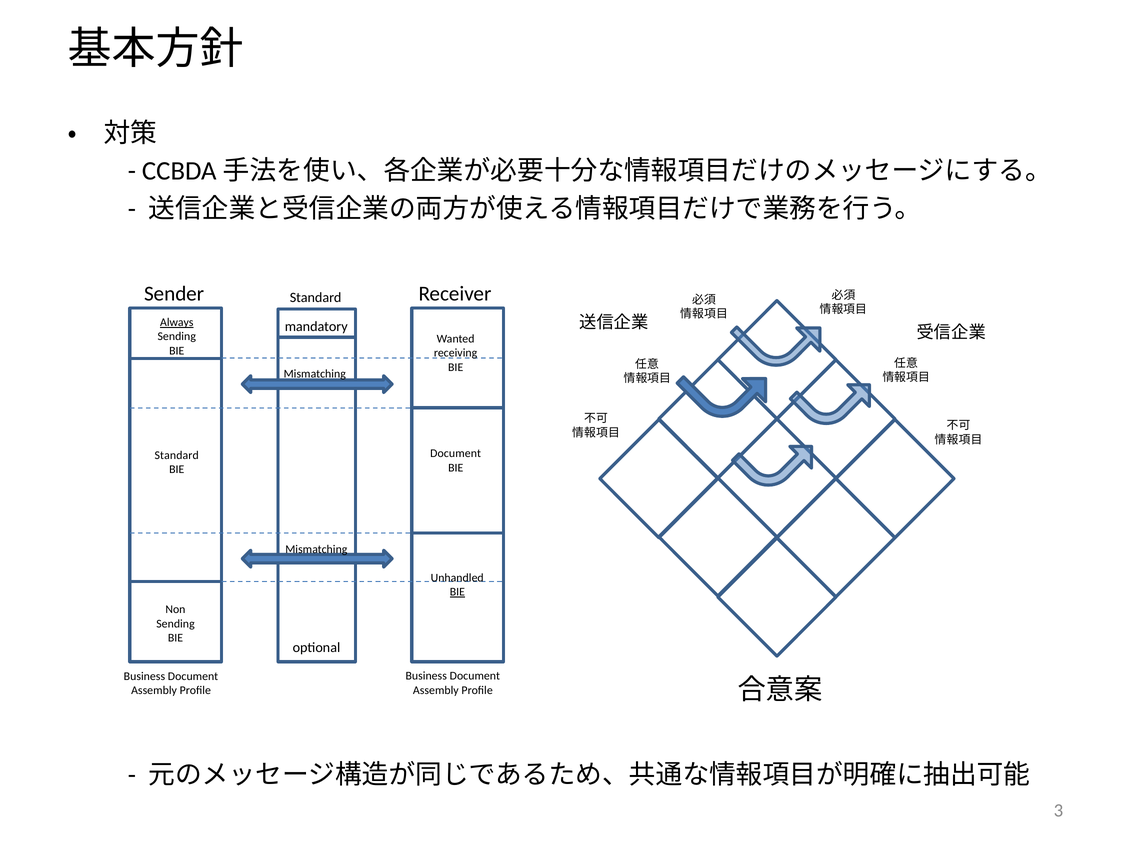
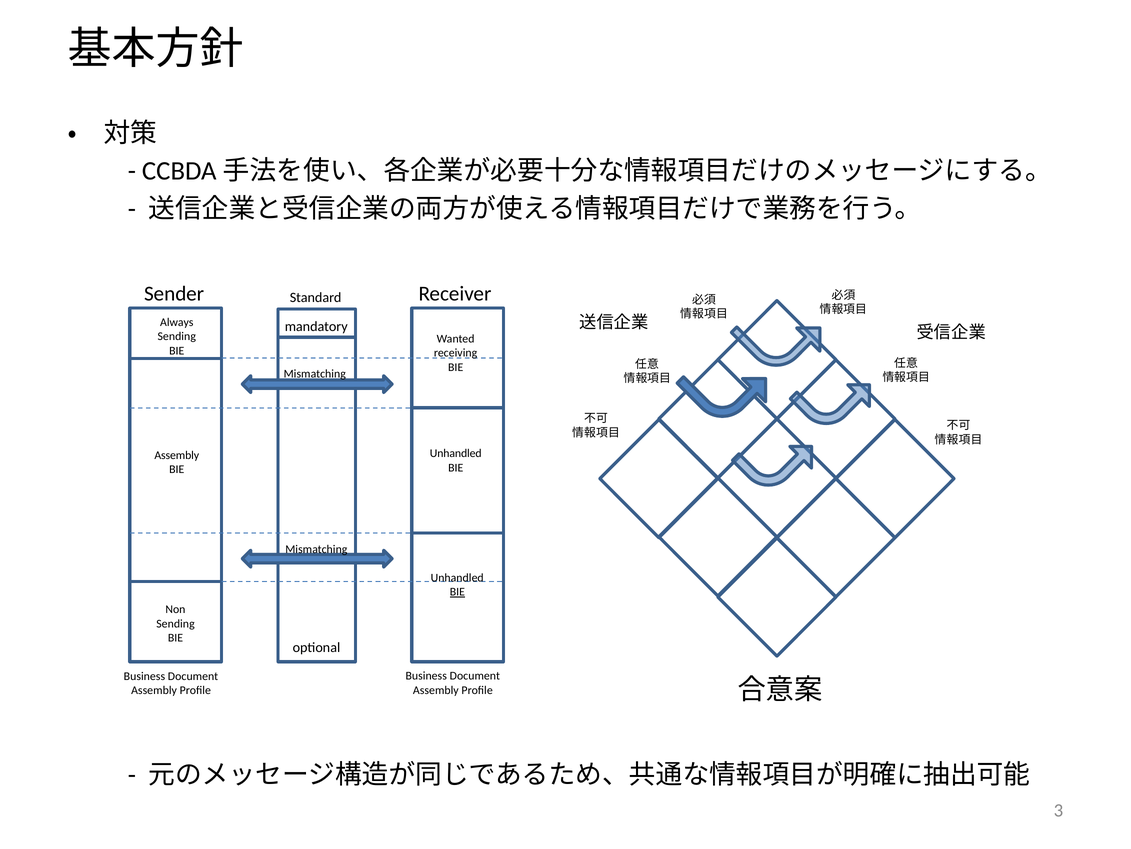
Always underline: present -> none
Document at (456, 453): Document -> Unhandled
Standard at (177, 455): Standard -> Assembly
